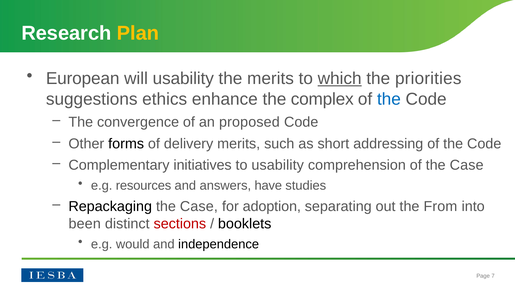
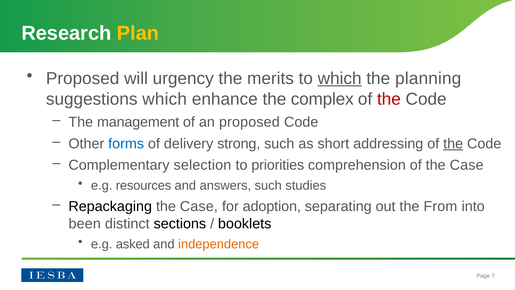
European at (83, 78): European -> Proposed
will usability: usability -> urgency
priorities: priorities -> planning
suggestions ethics: ethics -> which
the at (389, 99) colour: blue -> red
convergence: convergence -> management
forms colour: black -> blue
delivery merits: merits -> strong
the at (453, 144) underline: none -> present
initiatives: initiatives -> selection
to usability: usability -> priorities
answers have: have -> such
sections colour: red -> black
would: would -> asked
independence colour: black -> orange
